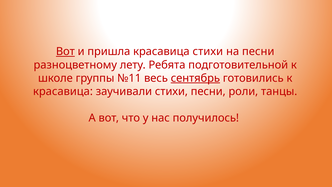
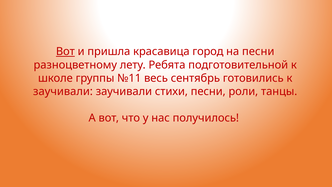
красавица стихи: стихи -> город
сентябрь underline: present -> none
красавица at (63, 91): красавица -> заучивали
